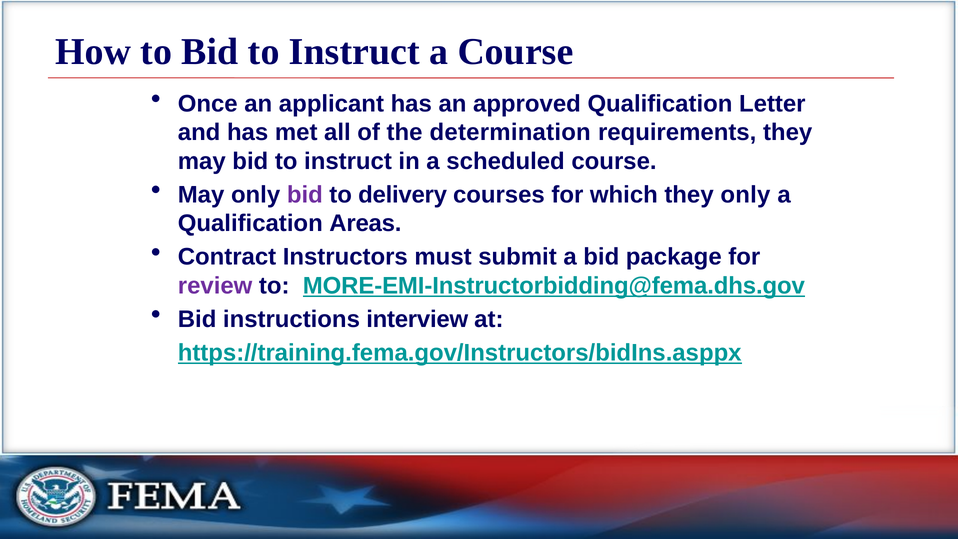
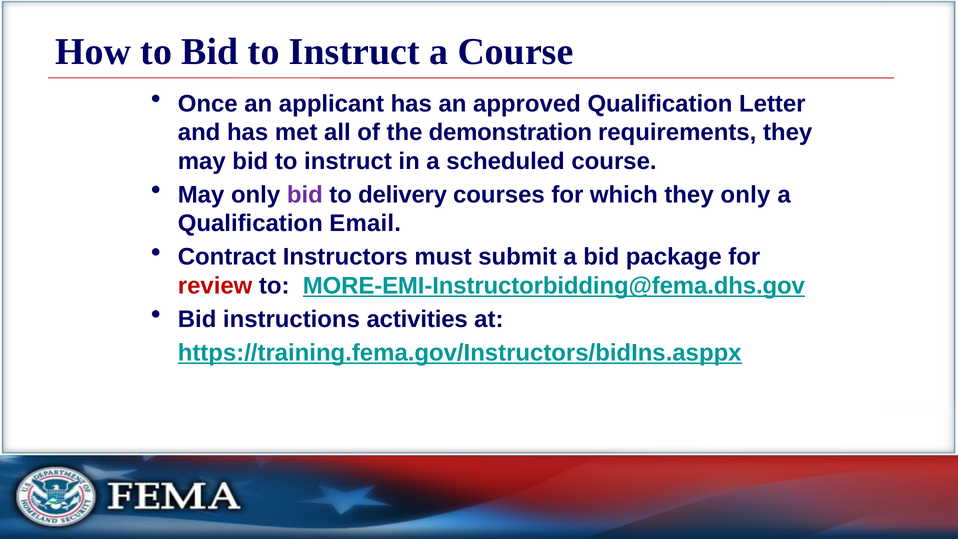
determination: determination -> demonstration
Areas: Areas -> Email
review colour: purple -> red
interview: interview -> activities
